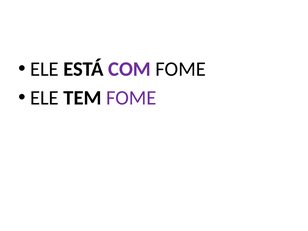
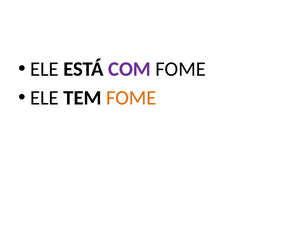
FOME at (131, 98) colour: purple -> orange
